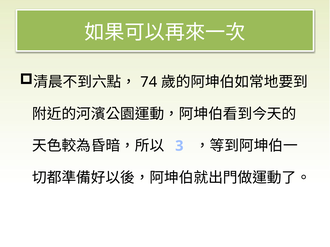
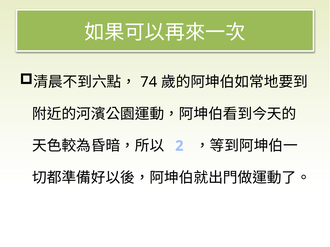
3: 3 -> 2
